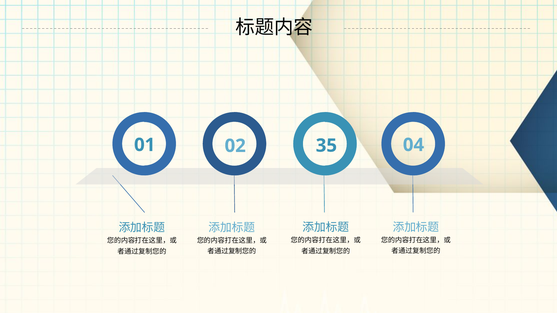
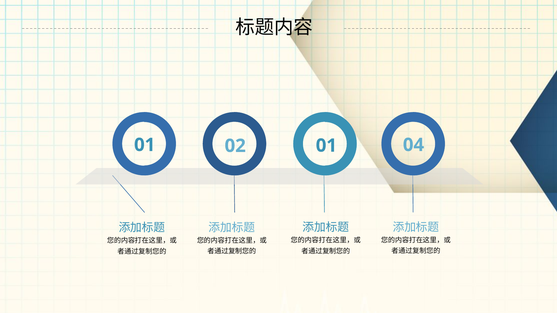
01 35: 35 -> 01
